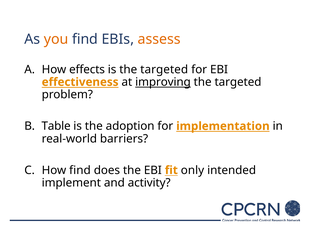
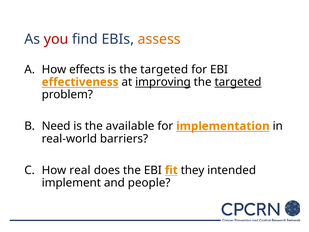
you colour: orange -> red
targeted at (238, 82) underline: none -> present
Table: Table -> Need
adoption: adoption -> available
How find: find -> real
only: only -> they
activity: activity -> people
